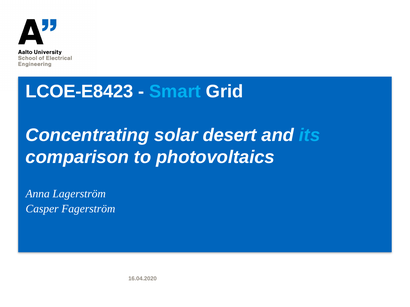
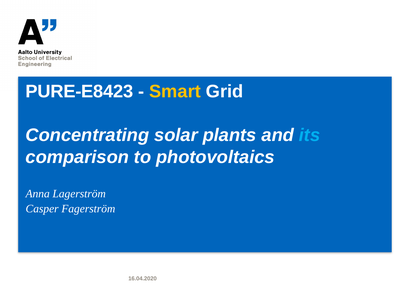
LCOE-E8423: LCOE-E8423 -> PURE-E8423
Smart colour: light blue -> yellow
desert: desert -> plants
